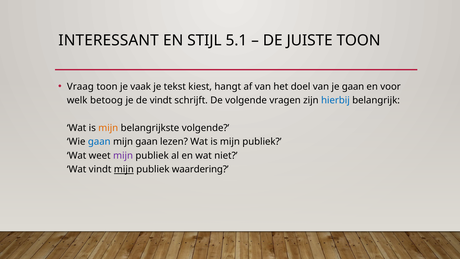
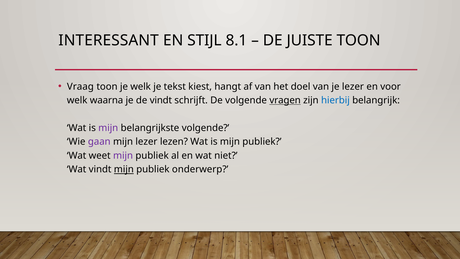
5.1: 5.1 -> 8.1
je vaak: vaak -> welk
je gaan: gaan -> lezer
betoog: betoog -> waarna
vragen underline: none -> present
mijn at (108, 128) colour: orange -> purple
gaan at (99, 142) colour: blue -> purple
mijn gaan: gaan -> lezer
waardering: waardering -> onderwerp
